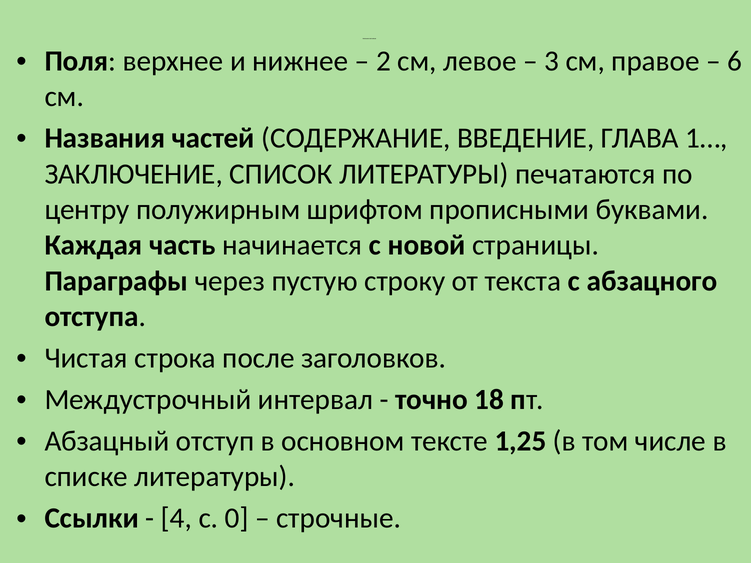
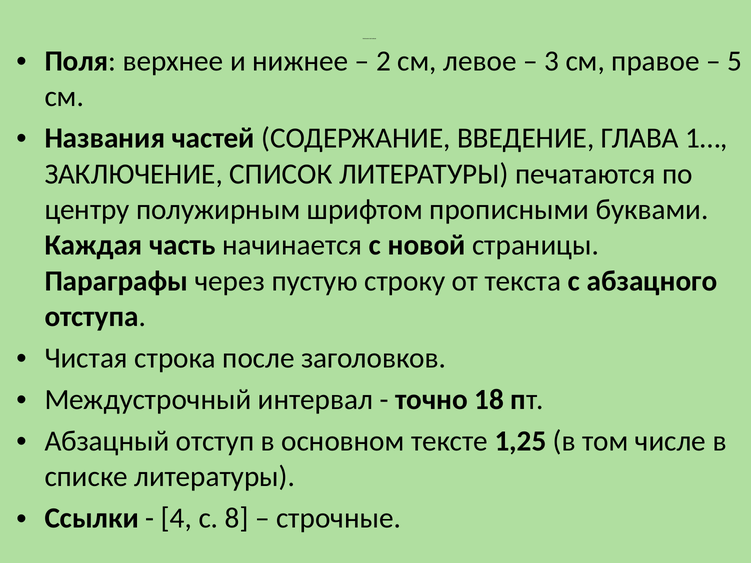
6: 6 -> 5
0: 0 -> 8
